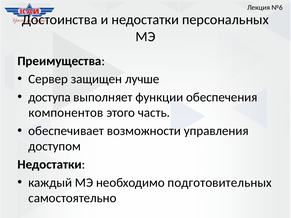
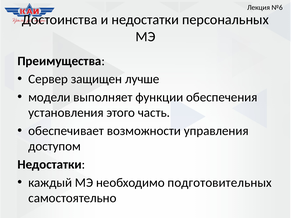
доступа: доступа -> модели
компонентов: компонентов -> установления
